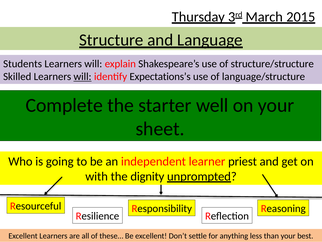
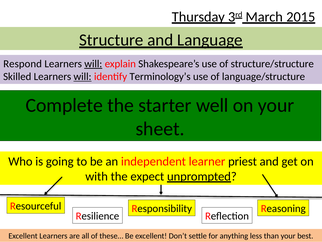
Students: Students -> Respond
will at (93, 64) underline: none -> present
Expectations’s: Expectations’s -> Terminology’s
dignity: dignity -> expect
